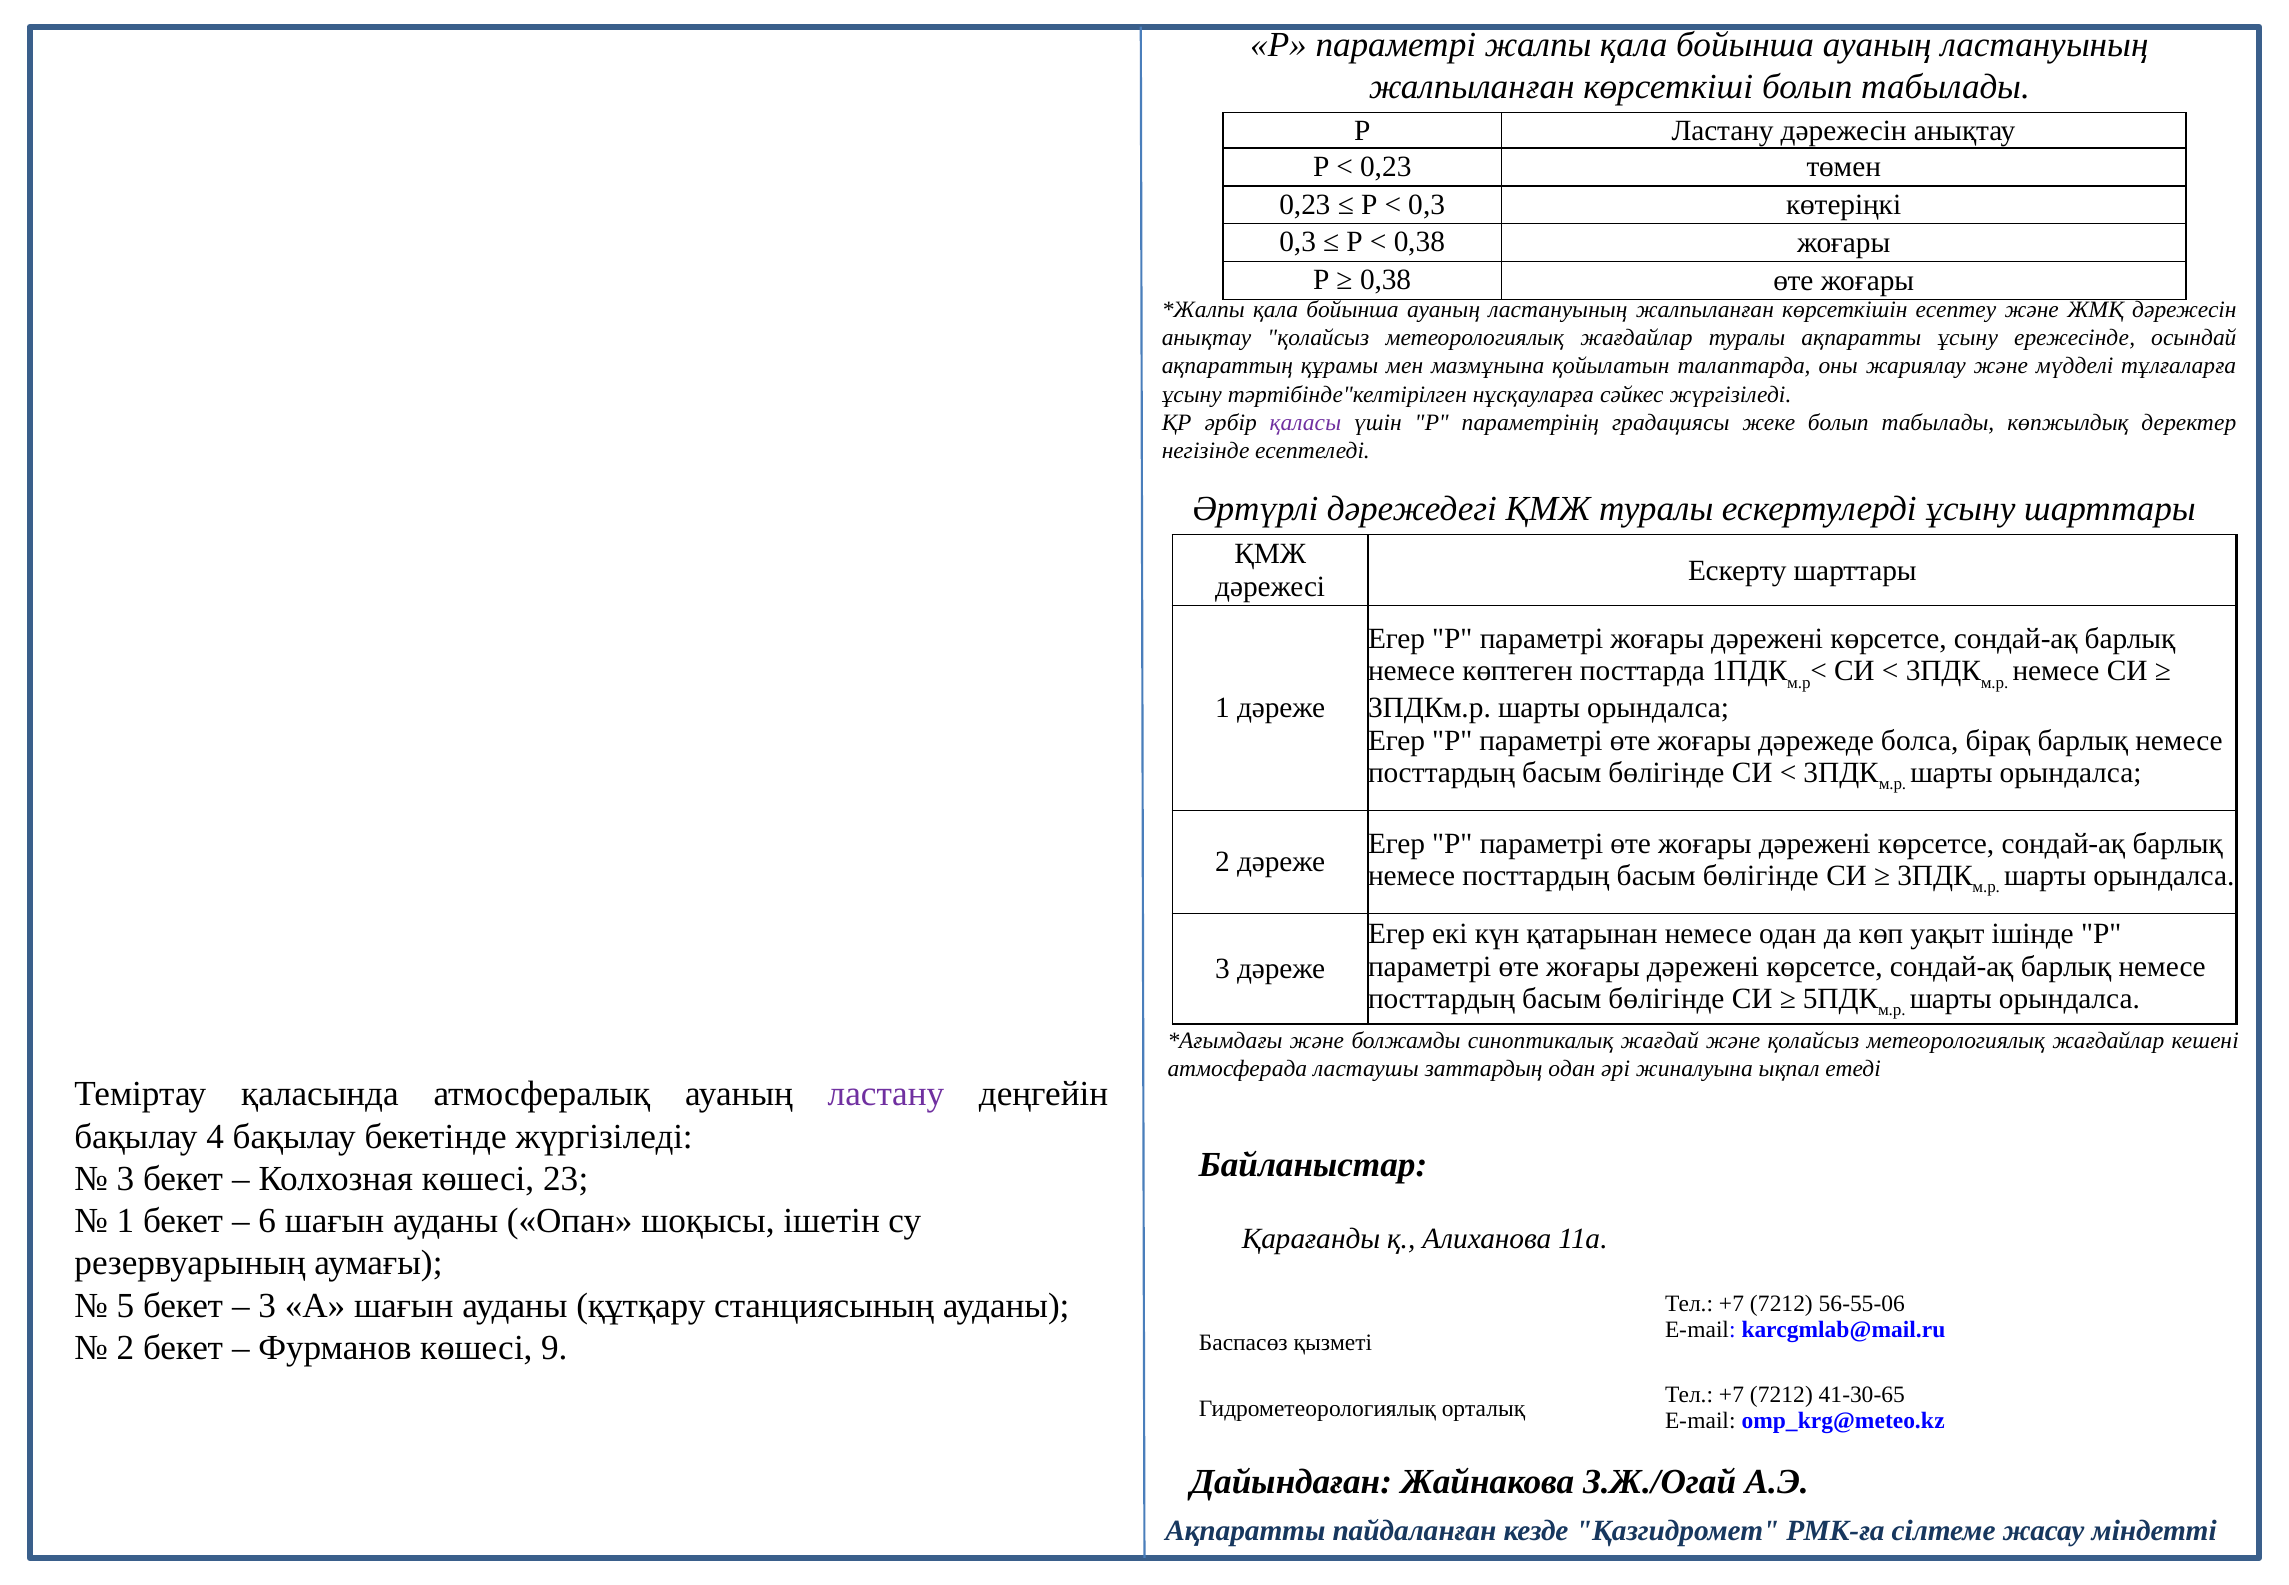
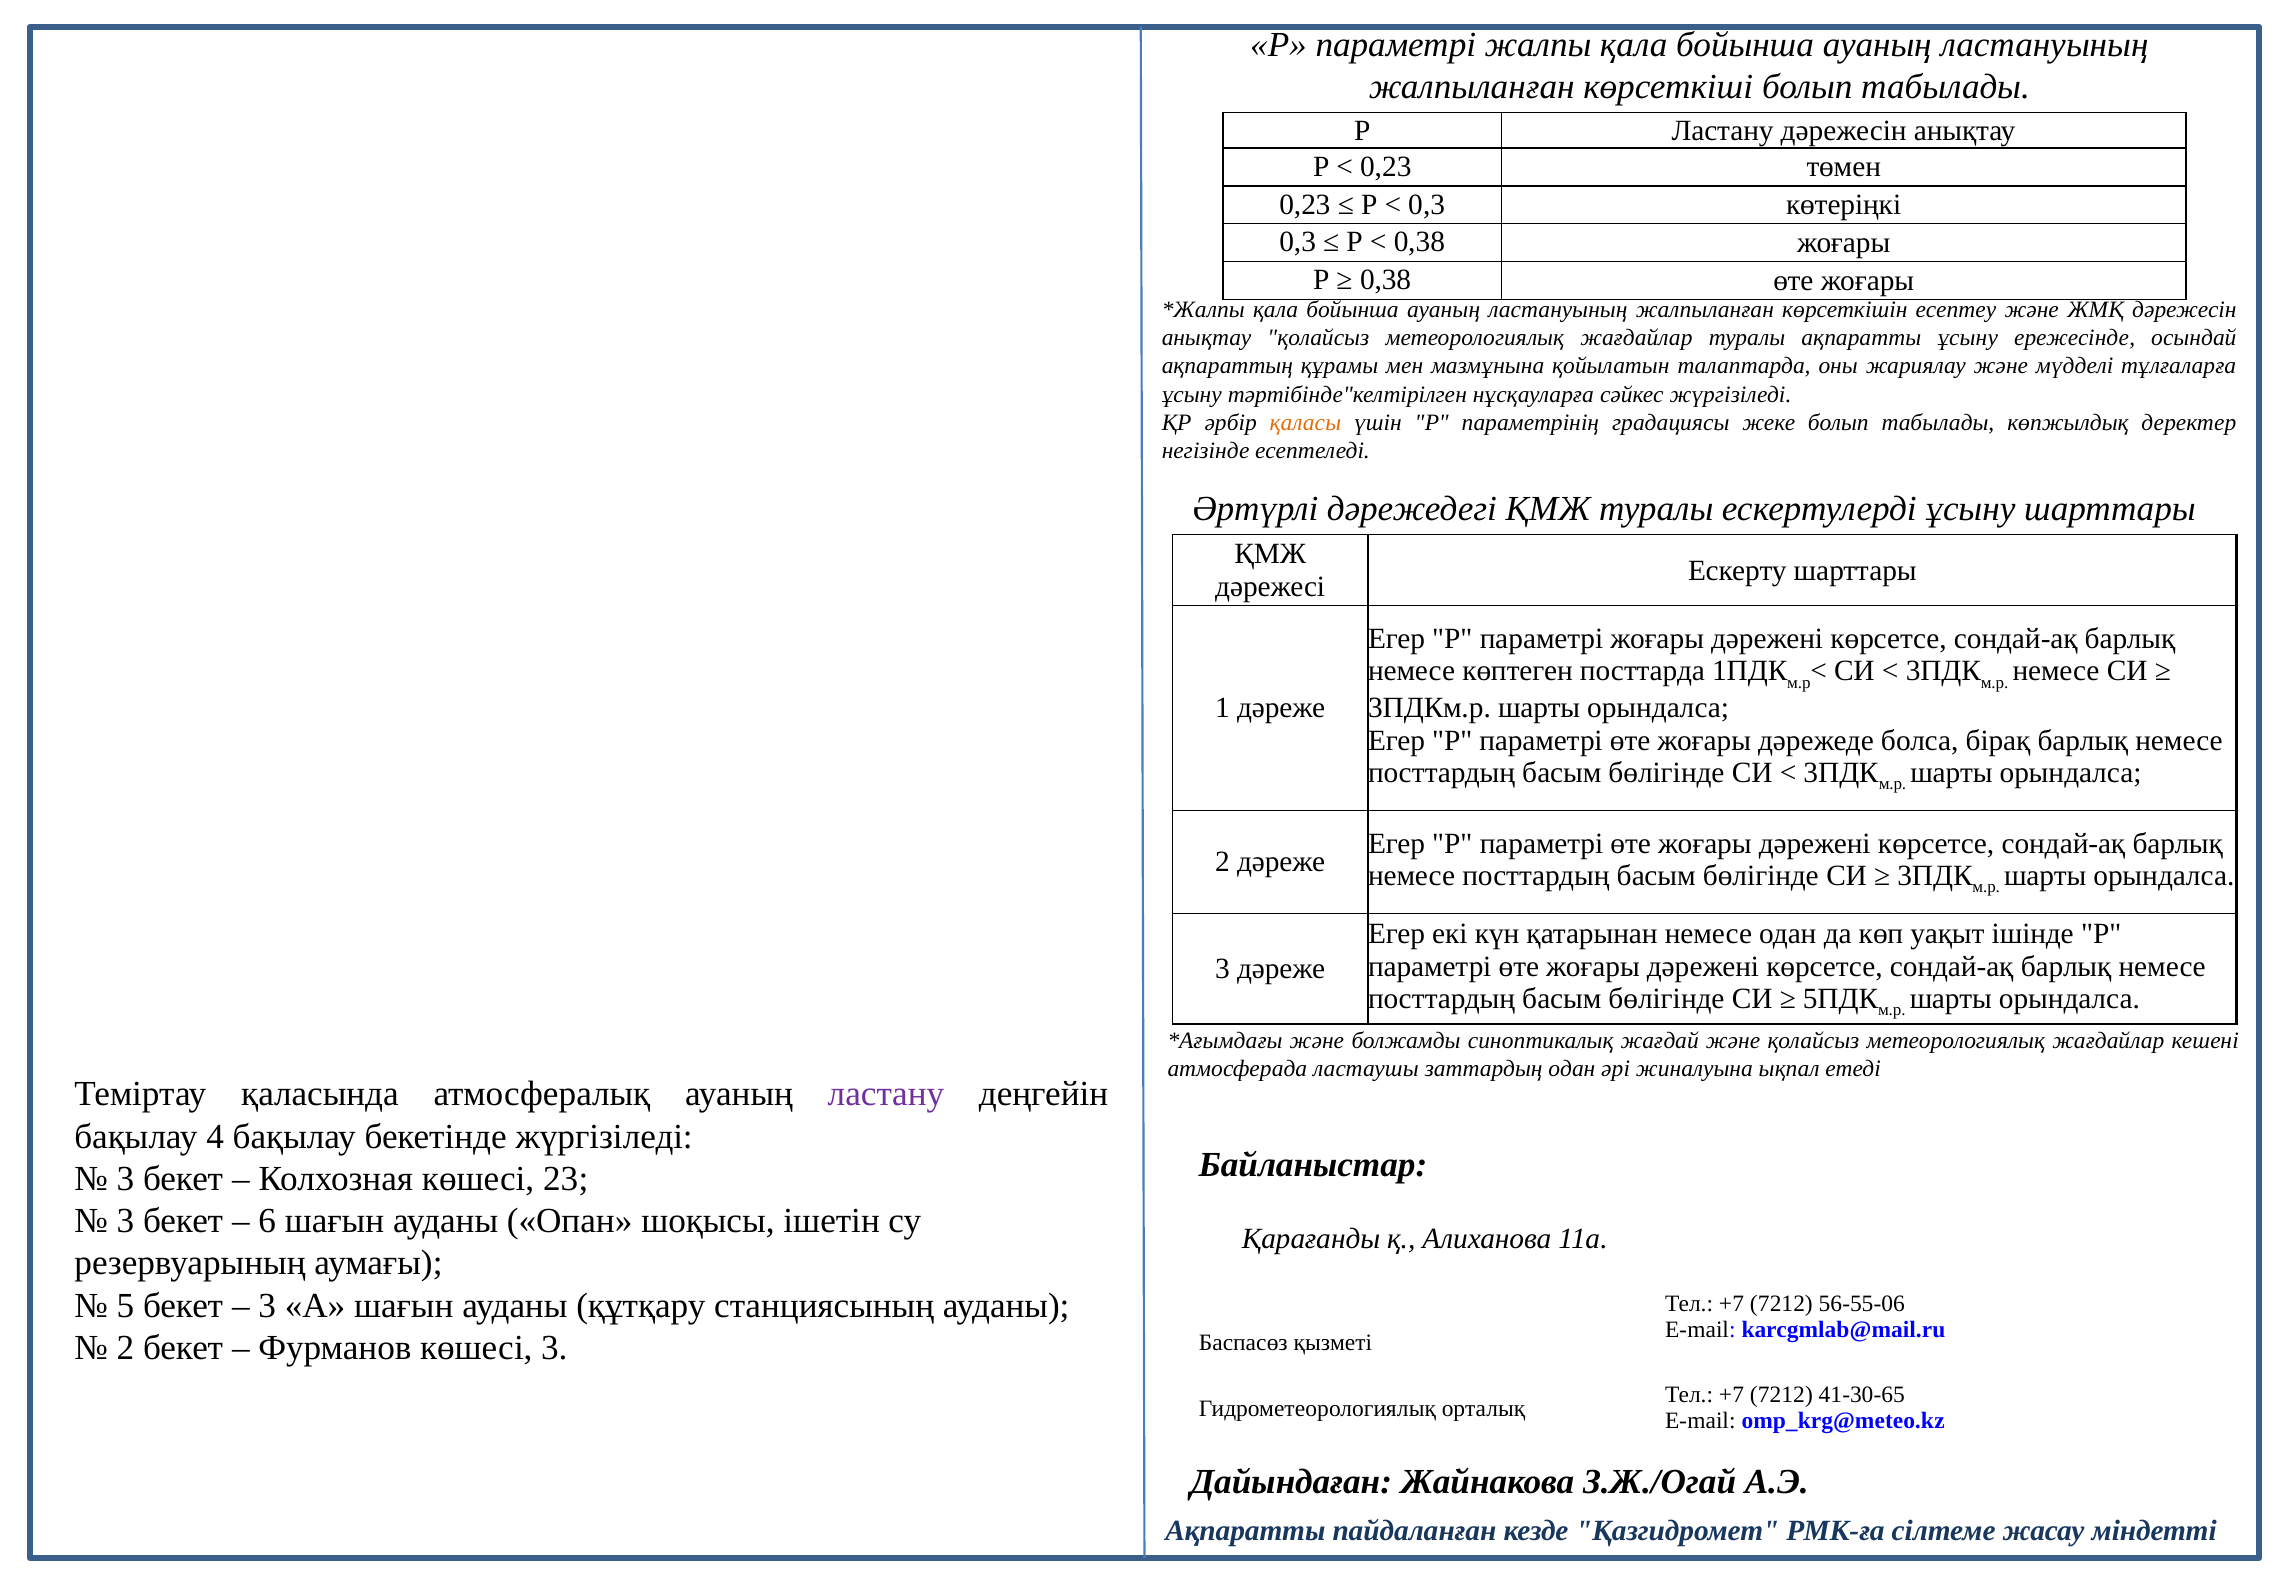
қаласы colour: purple -> orange
1 at (126, 1221): 1 -> 3
көшесі 9: 9 -> 3
